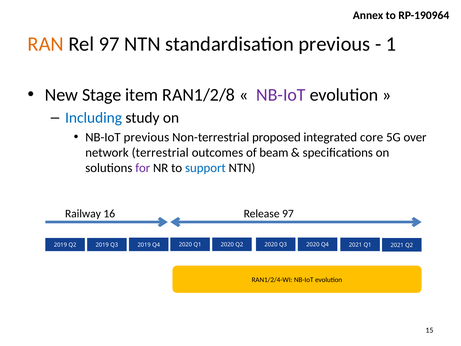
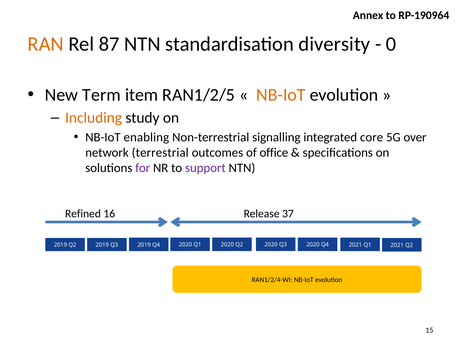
Rel 97: 97 -> 87
standardisation previous: previous -> diversity
1: 1 -> 0
Stage: Stage -> Term
RAN1/2/8: RAN1/2/8 -> RAN1/2/5
NB-IoT at (281, 95) colour: purple -> orange
Including colour: blue -> orange
NB-IoT previous: previous -> enabling
proposed: proposed -> signalling
beam: beam -> office
support colour: blue -> purple
Railway: Railway -> Refined
Release 97: 97 -> 37
